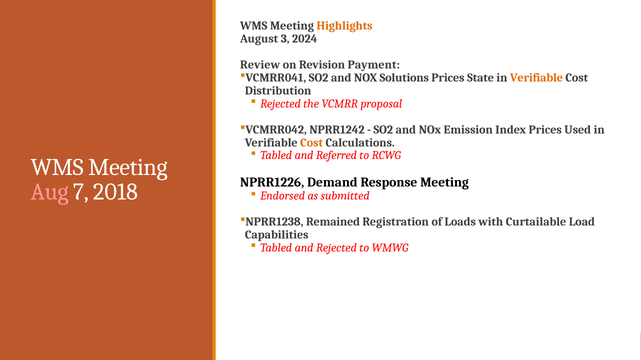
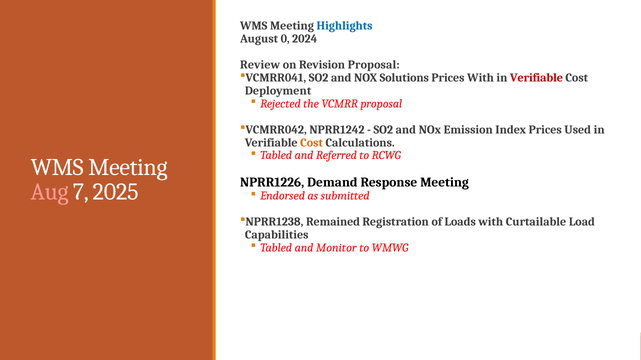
Highlights colour: orange -> blue
3: 3 -> 0
Revision Payment: Payment -> Proposal
Prices State: State -> With
Verifiable at (537, 78) colour: orange -> red
Distribution: Distribution -> Deployment
2018: 2018 -> 2025
and Rejected: Rejected -> Monitor
